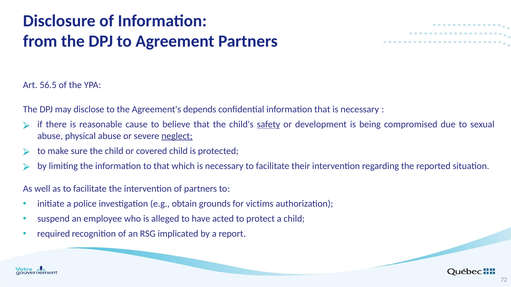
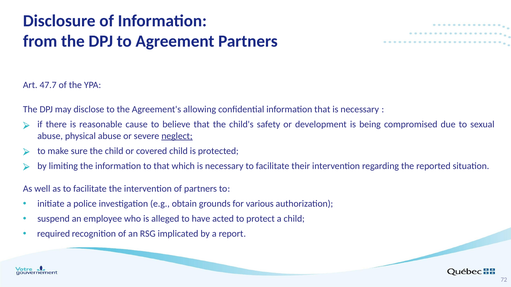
56.5: 56.5 -> 47.7
depends: depends -> allowing
safety underline: present -> none
victims: victims -> various
